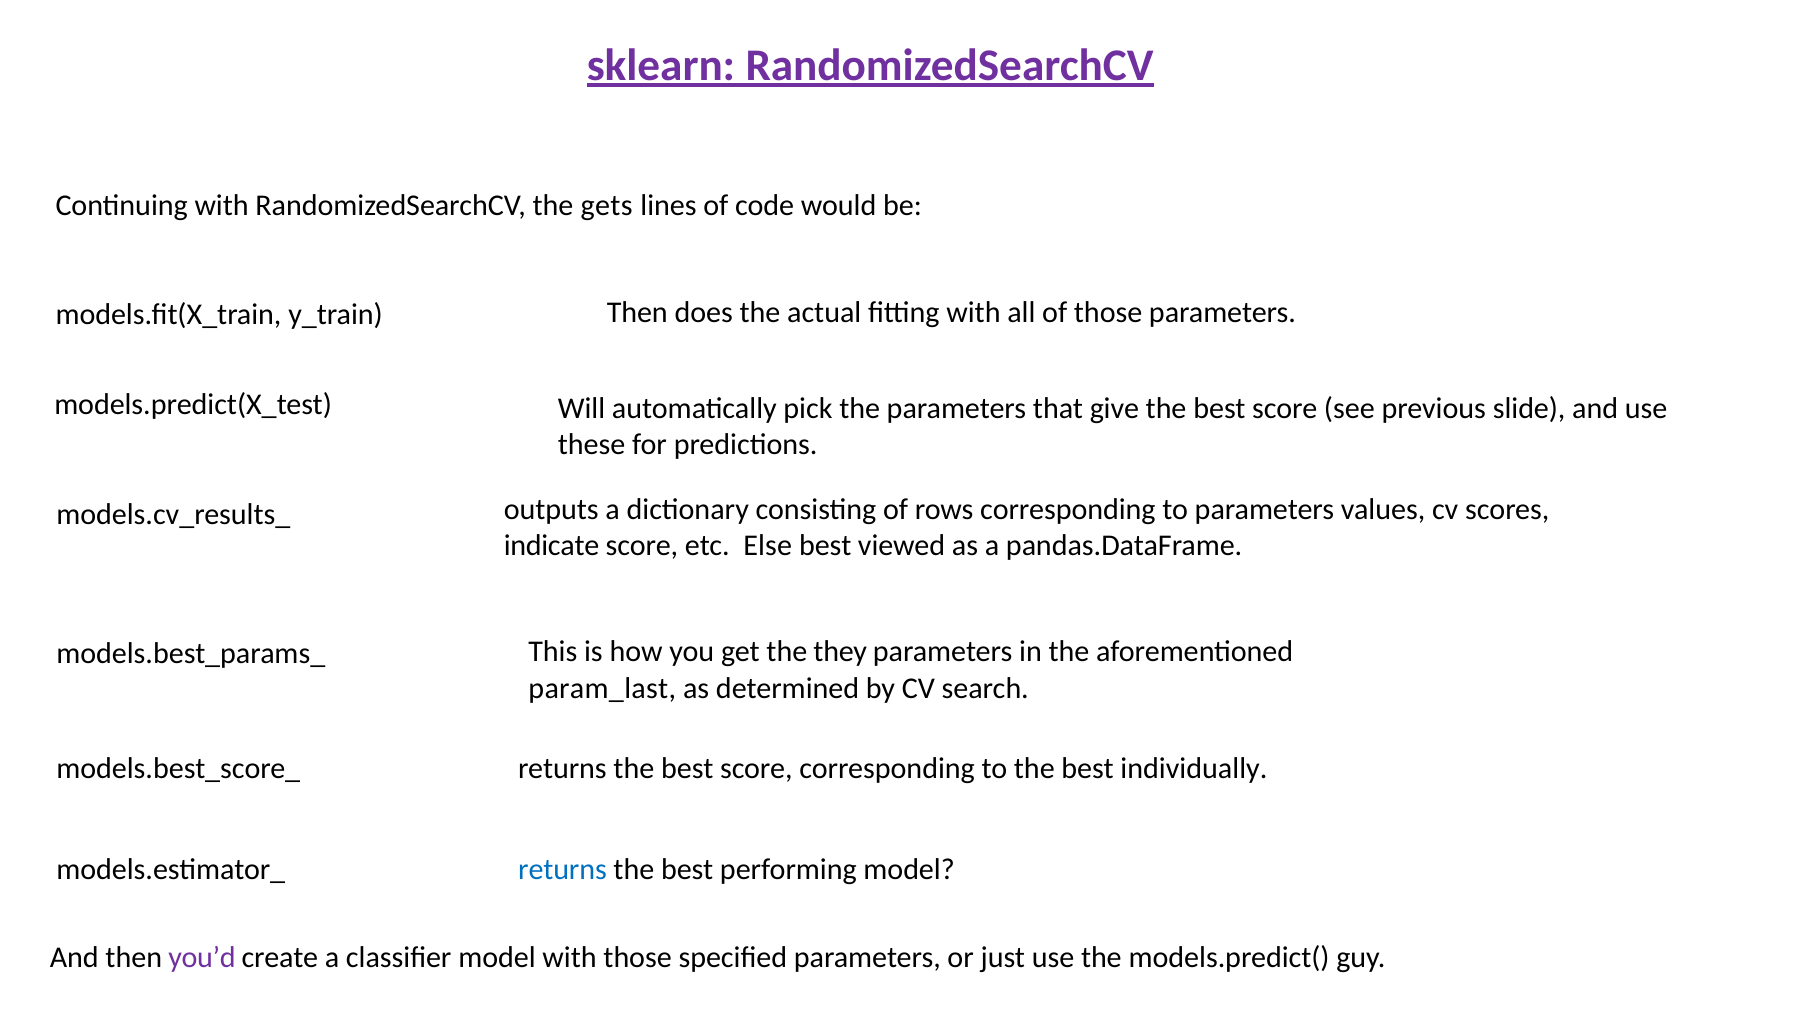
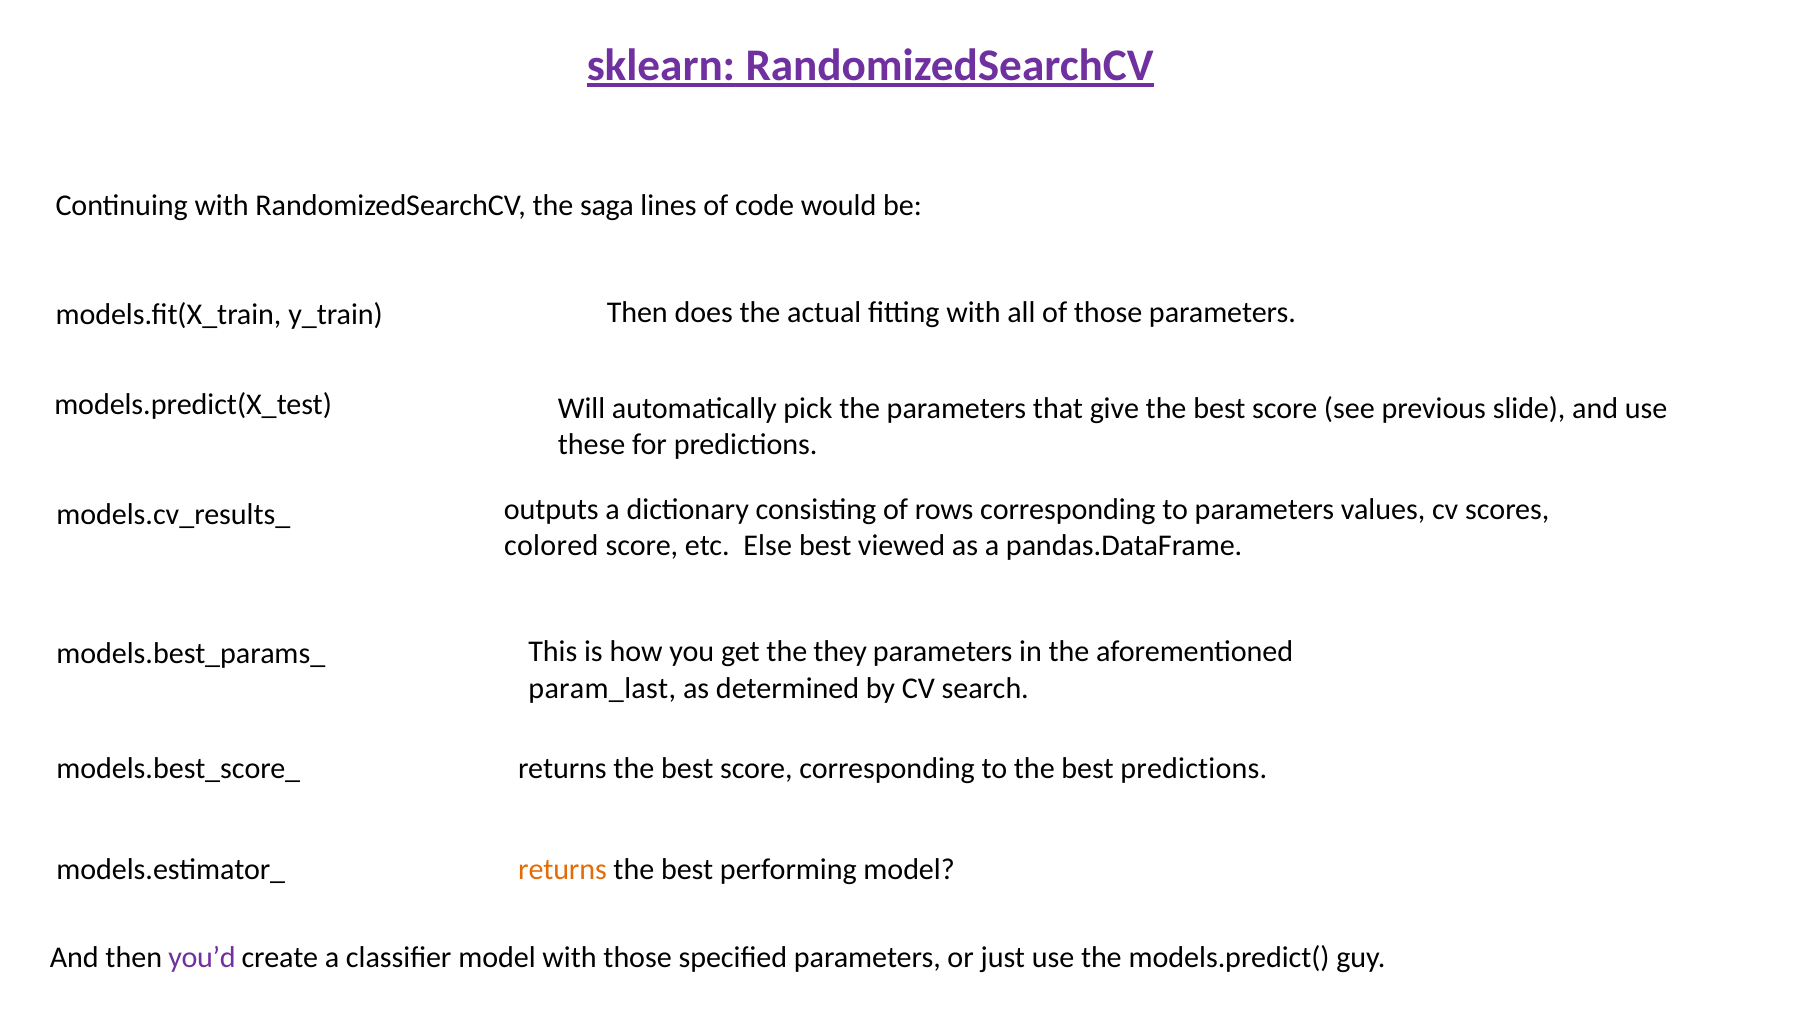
gets: gets -> saga
indicate: indicate -> colored
best individually: individually -> predictions
returns at (562, 870) colour: blue -> orange
